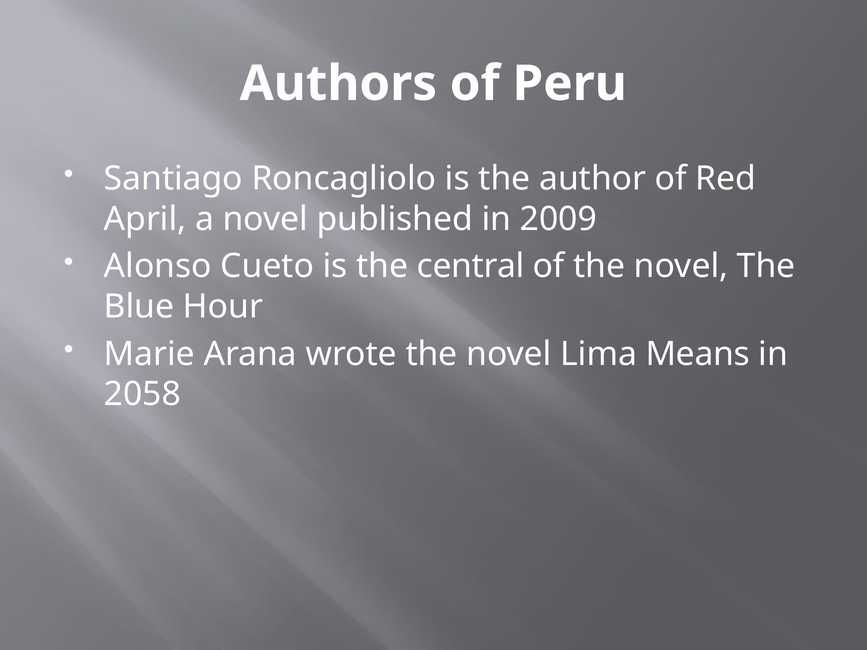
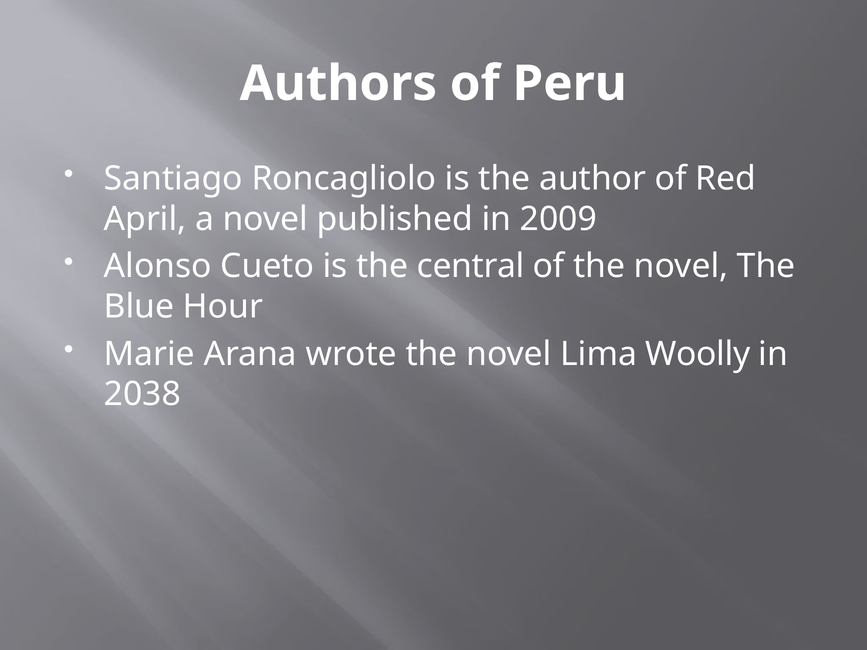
Means: Means -> Woolly
2058: 2058 -> 2038
